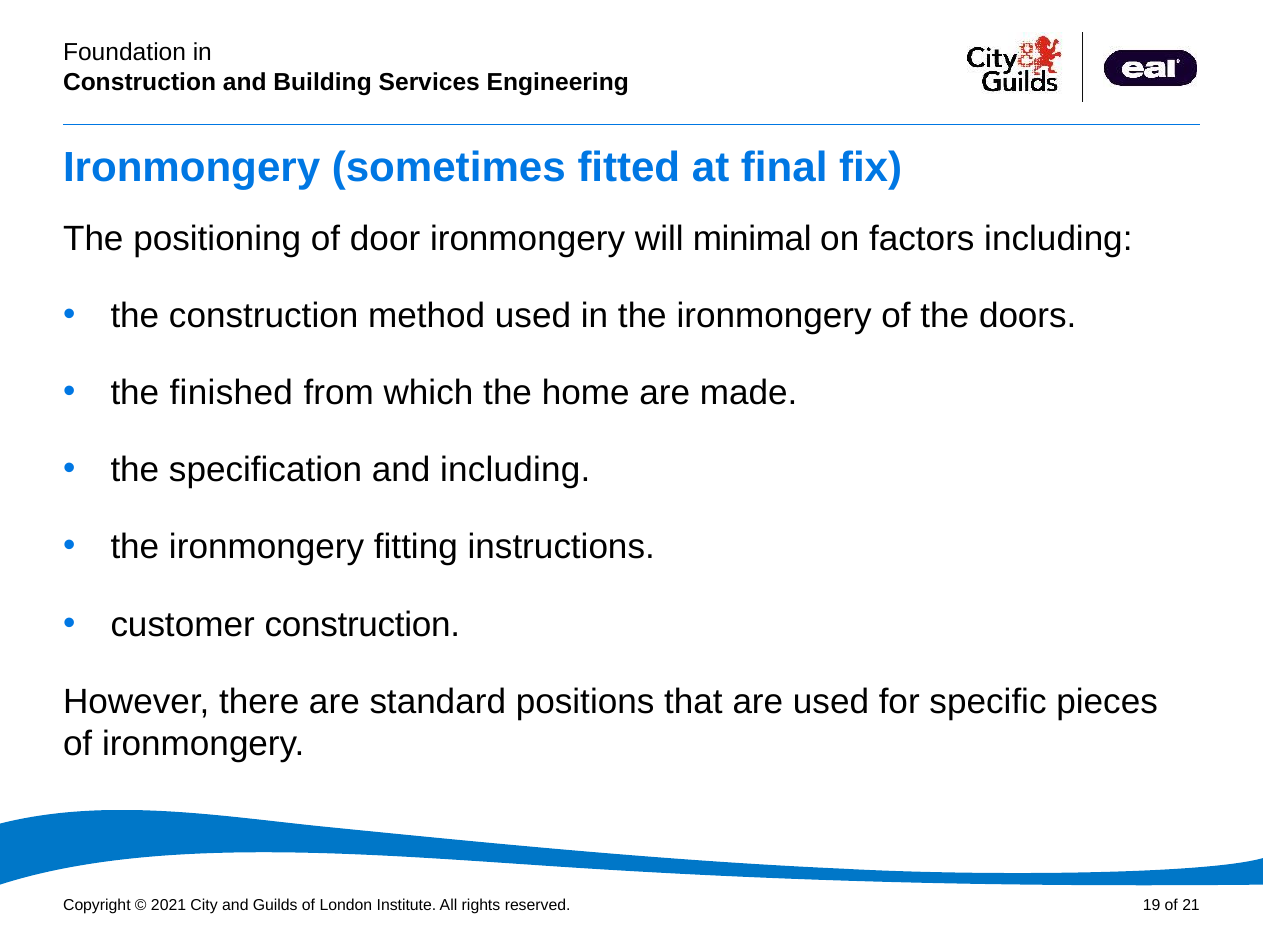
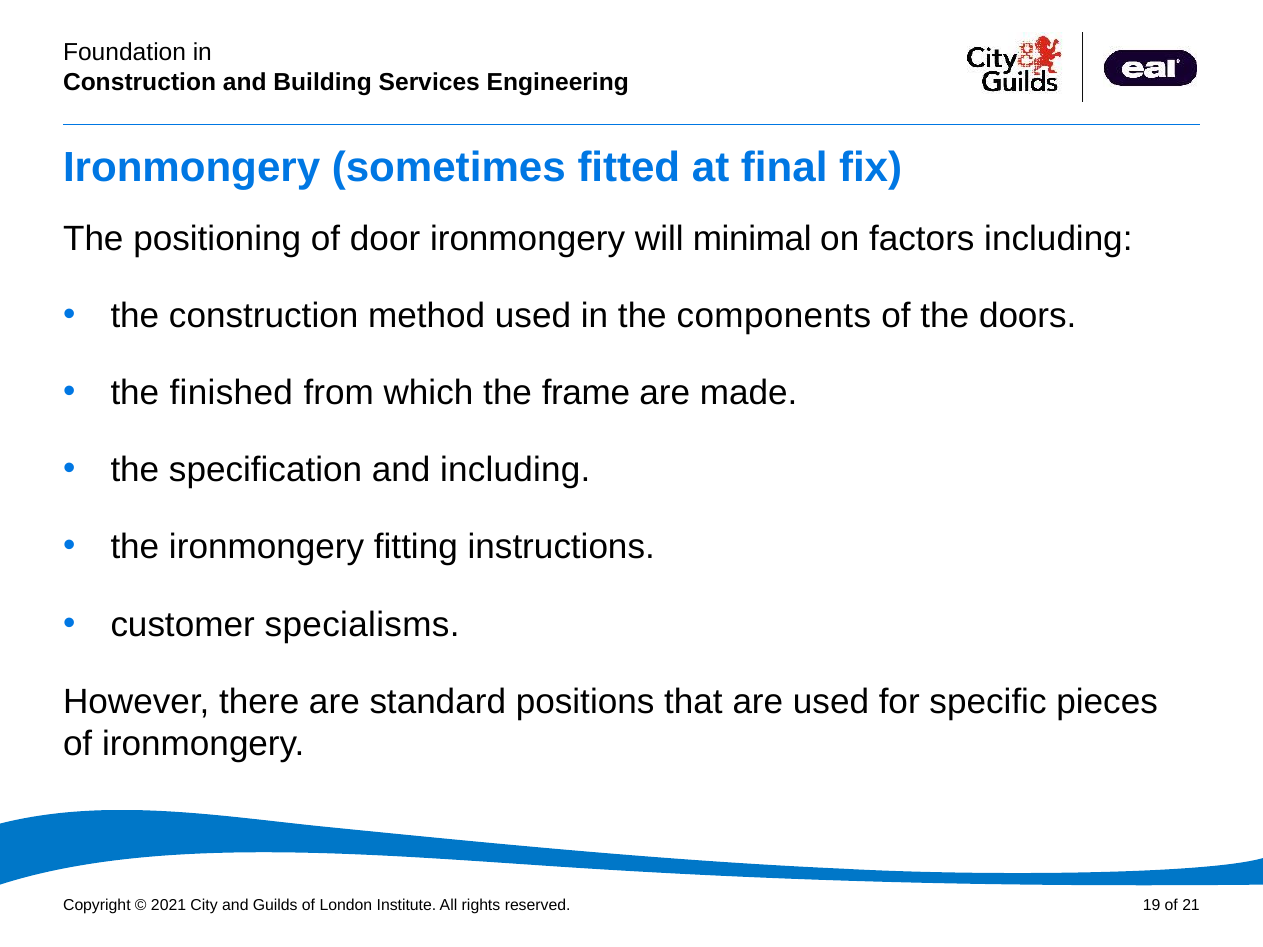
in the ironmongery: ironmongery -> components
home: home -> frame
customer construction: construction -> specialisms
